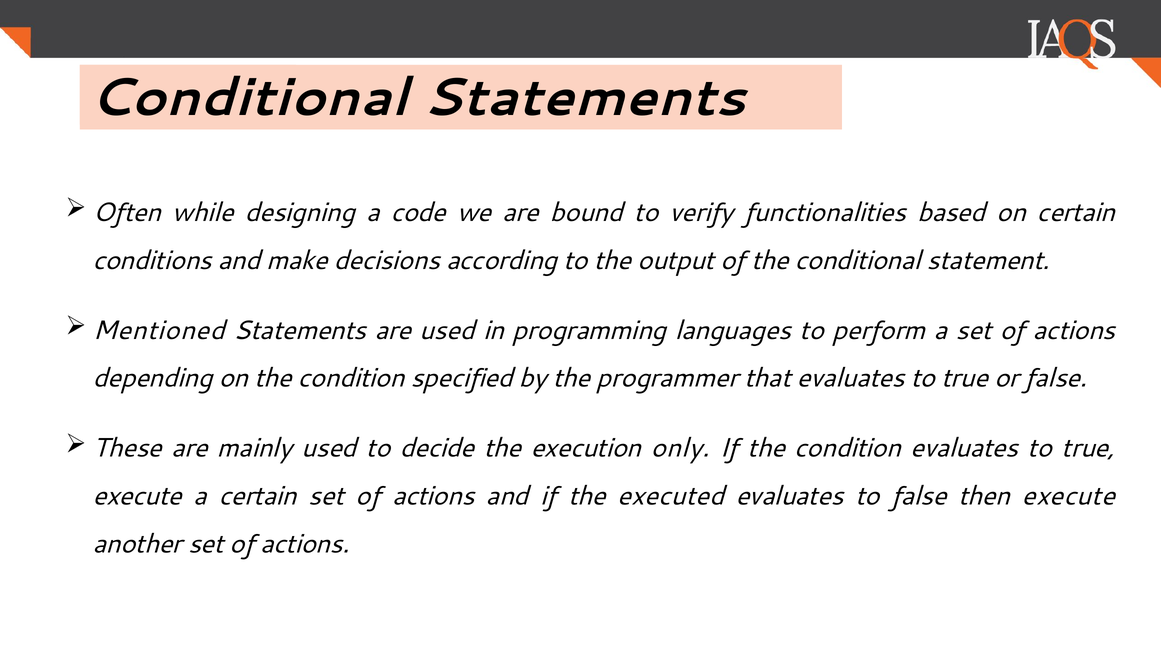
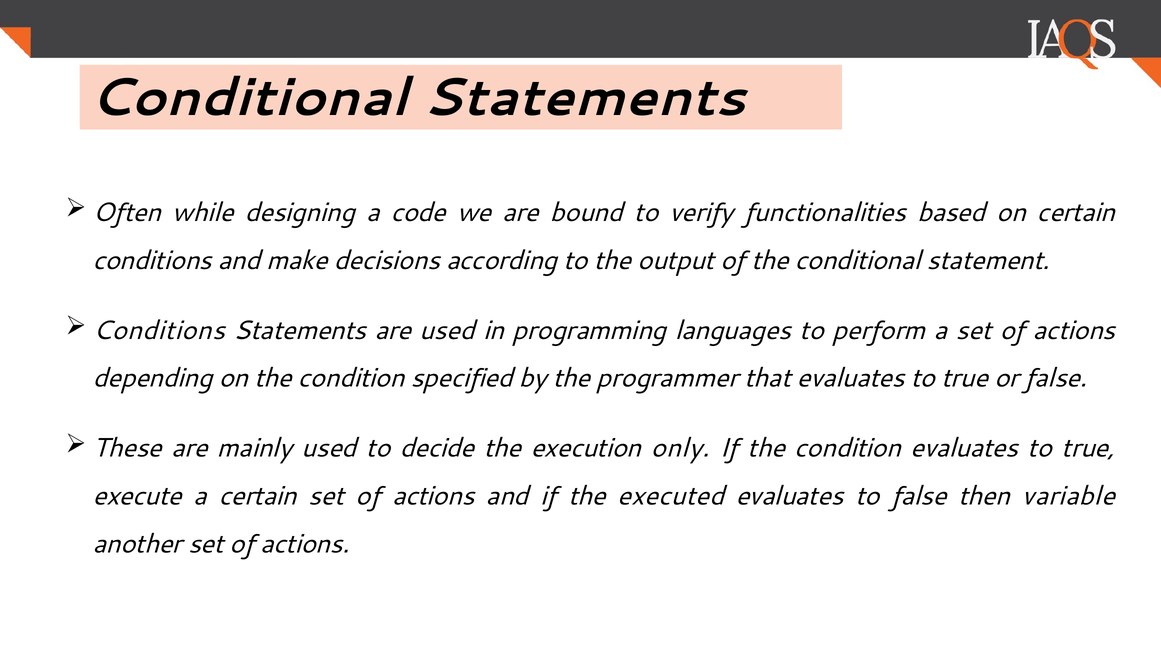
Mentioned at (159, 330): Mentioned -> Conditions
then execute: execute -> variable
